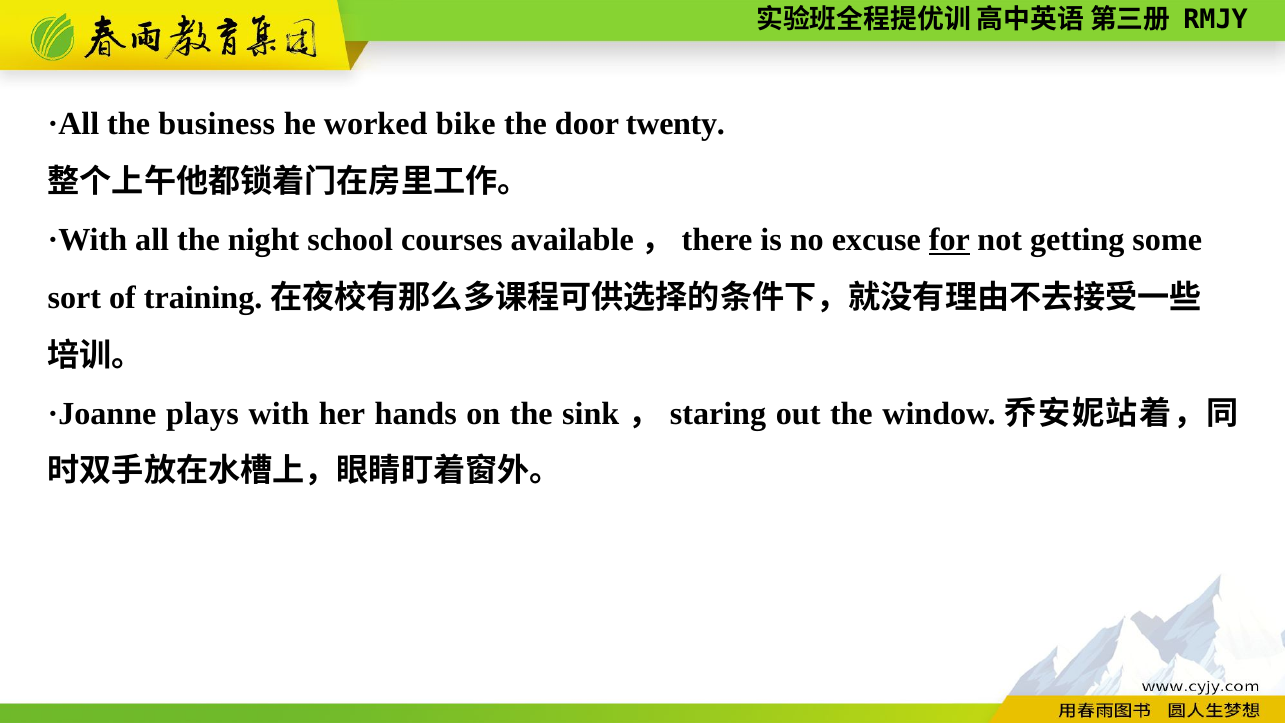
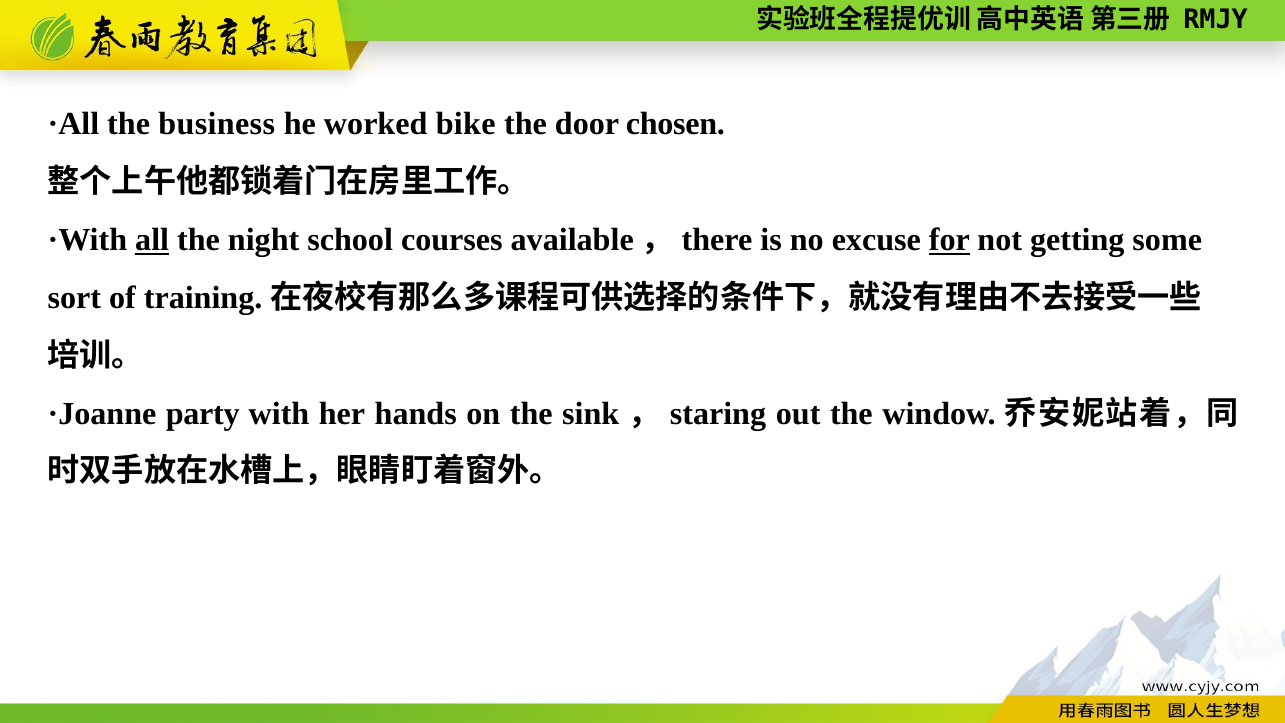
twenty: twenty -> chosen
all underline: none -> present
plays: plays -> party
